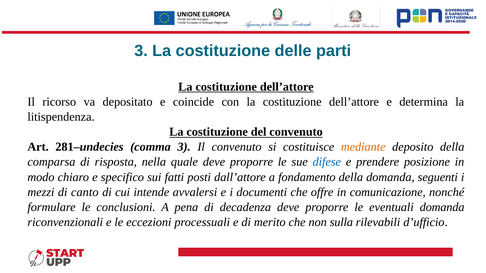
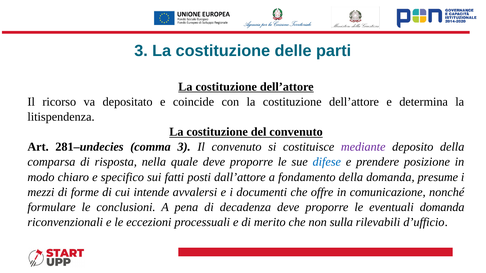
mediante colour: orange -> purple
seguenti: seguenti -> presume
canto: canto -> forme
